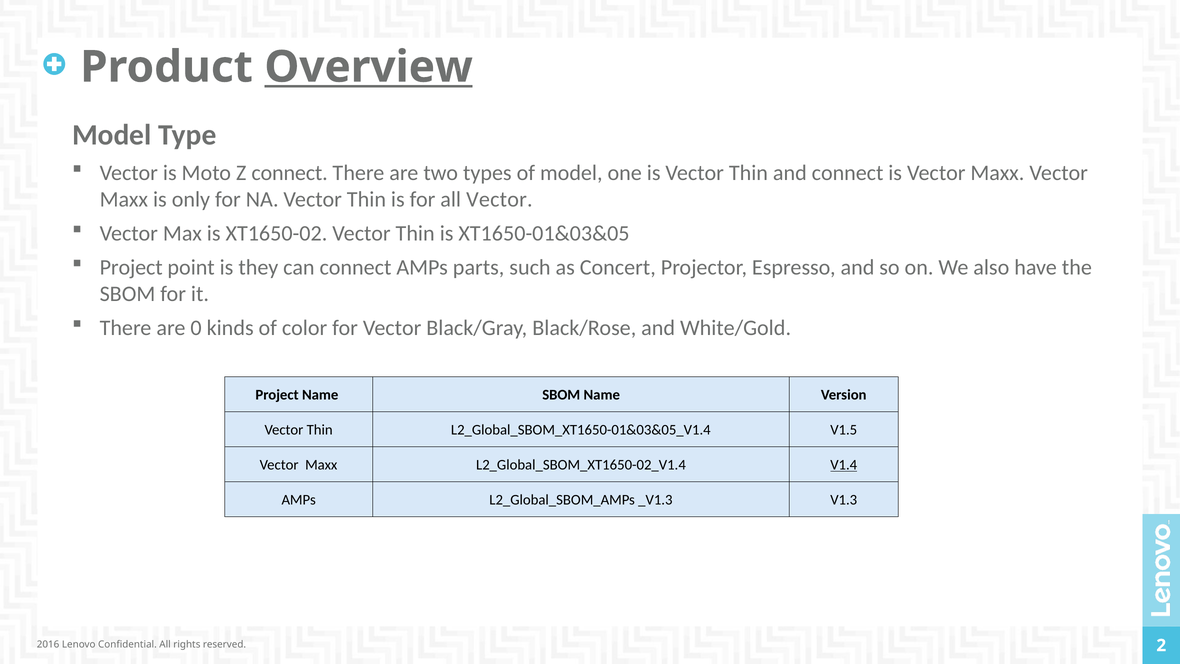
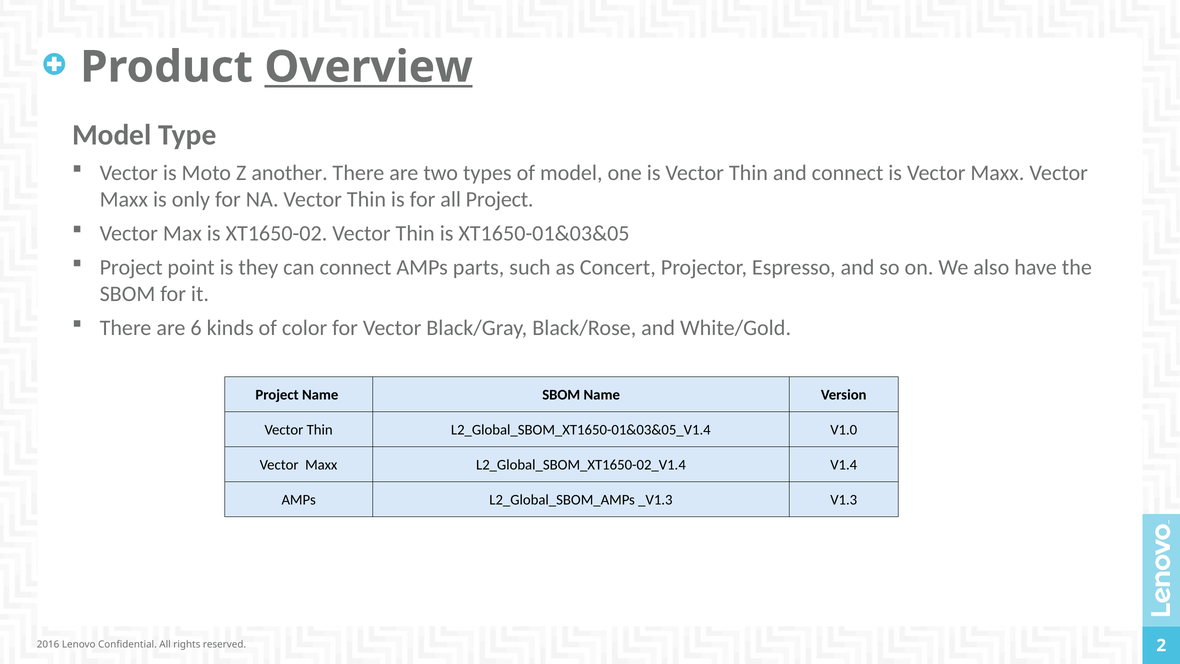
Z connect: connect -> another
all Vector: Vector -> Project
0: 0 -> 6
V1.5: V1.5 -> V1.0
V1.4 underline: present -> none
